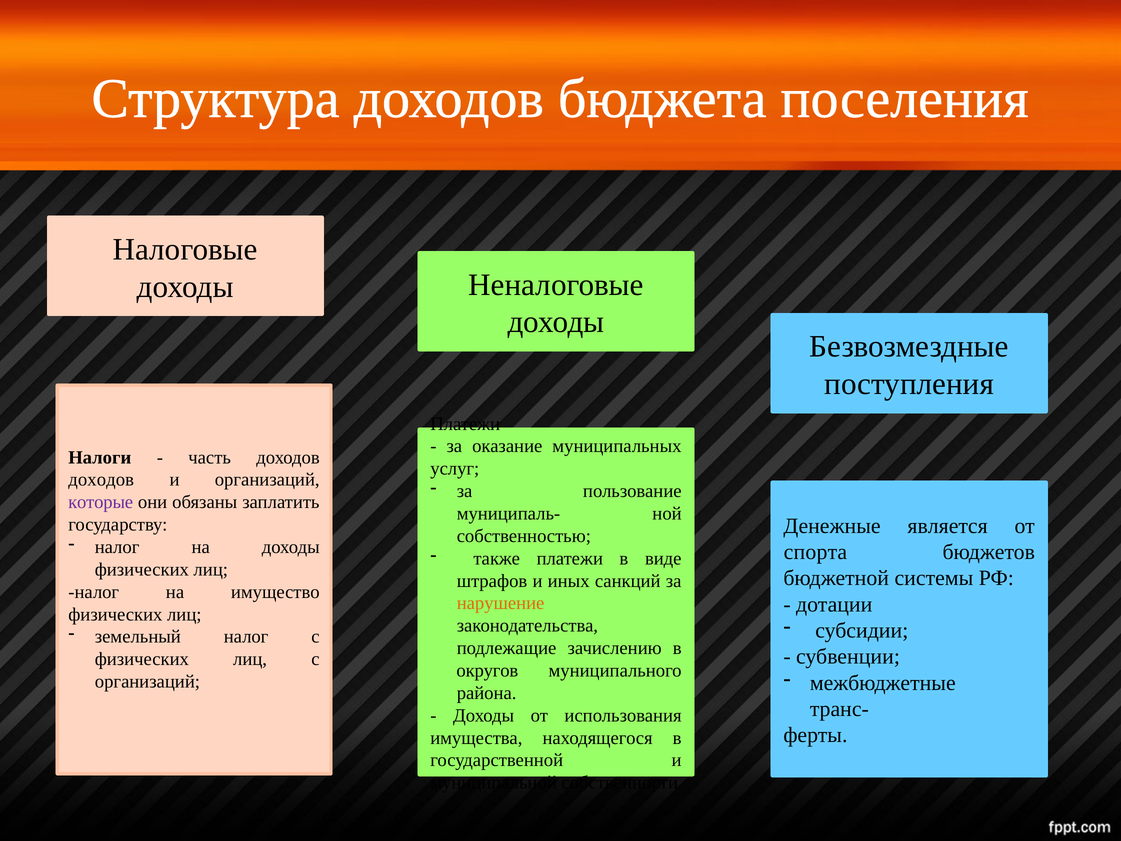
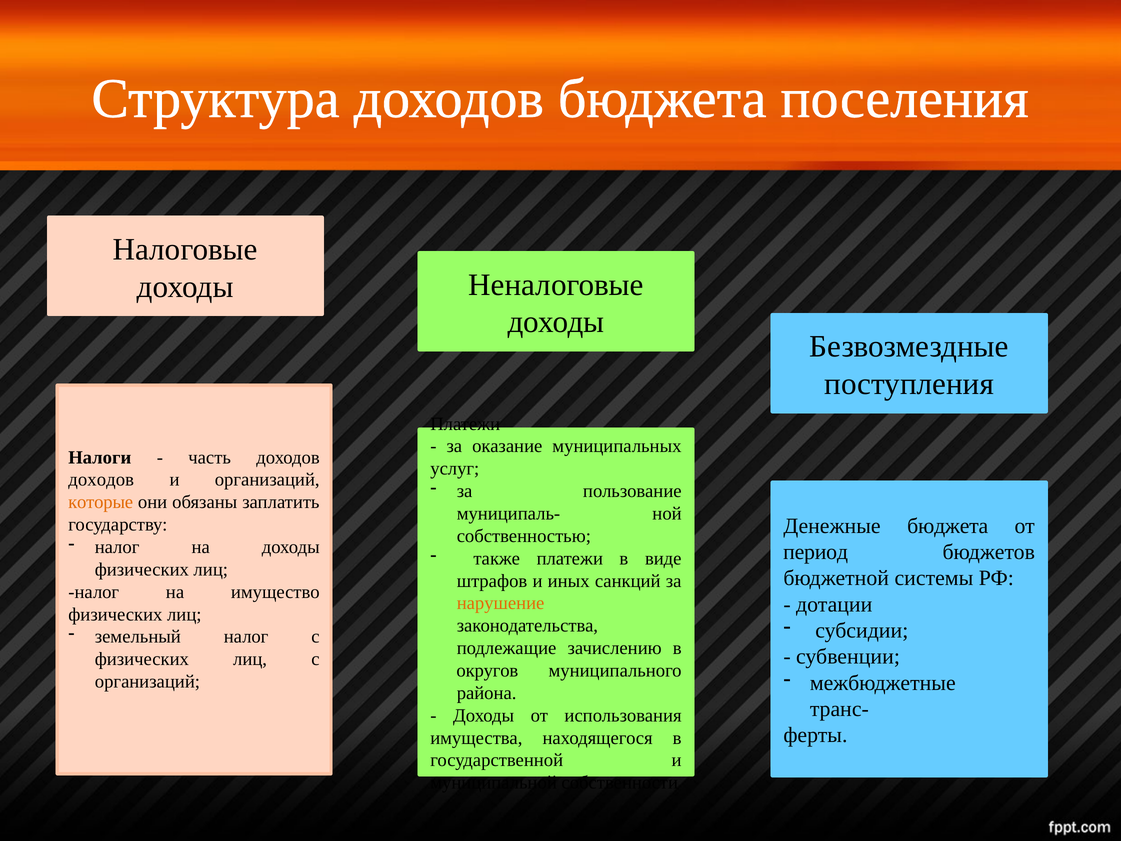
которые colour: purple -> orange
Денежные является: является -> бюджета
спорта: спорта -> период
